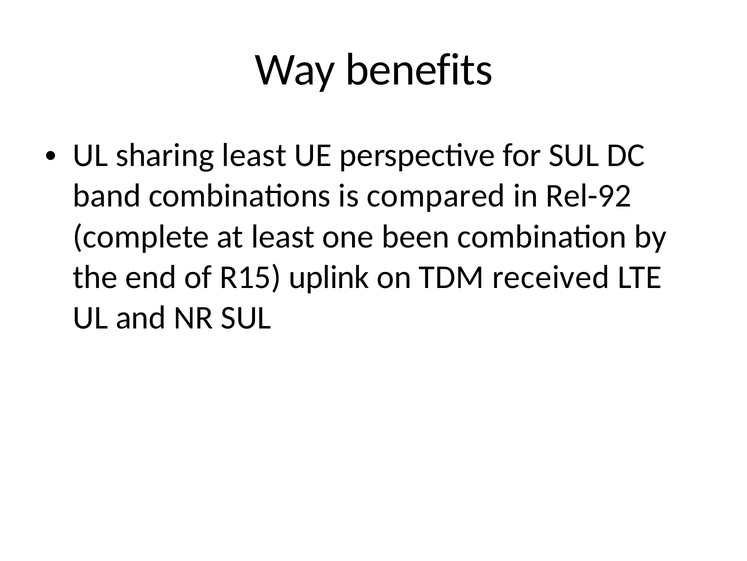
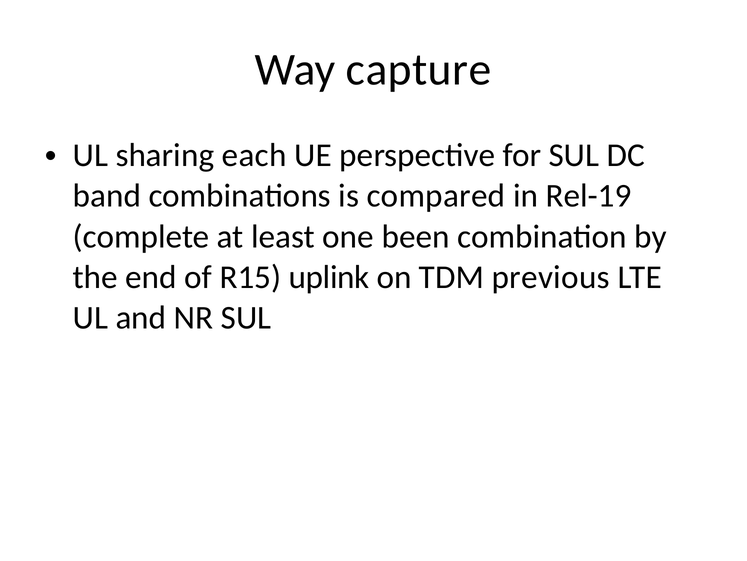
benefits: benefits -> capture
sharing least: least -> each
Rel-92: Rel-92 -> Rel-19
received: received -> previous
